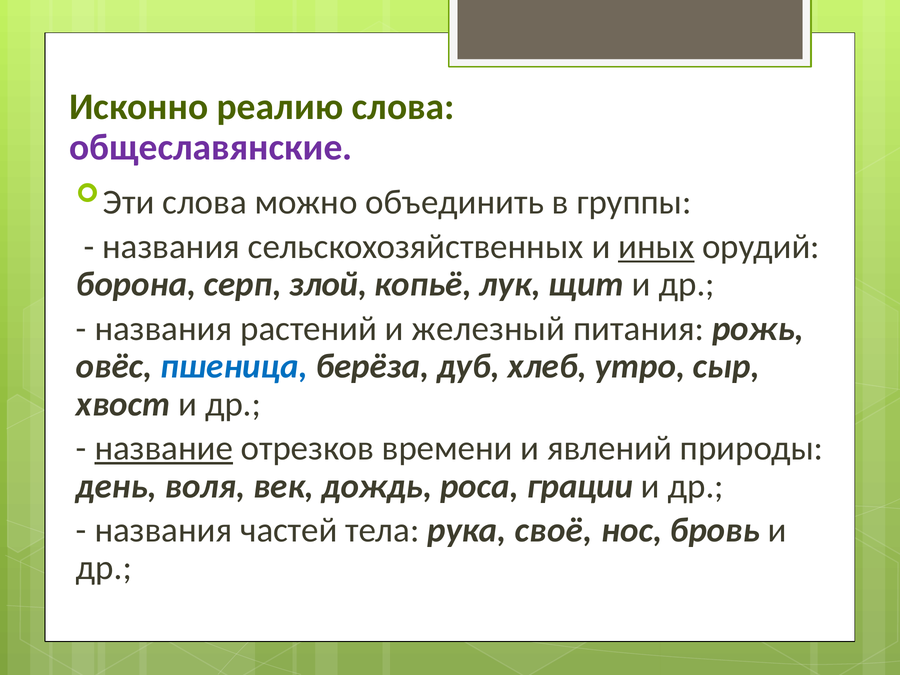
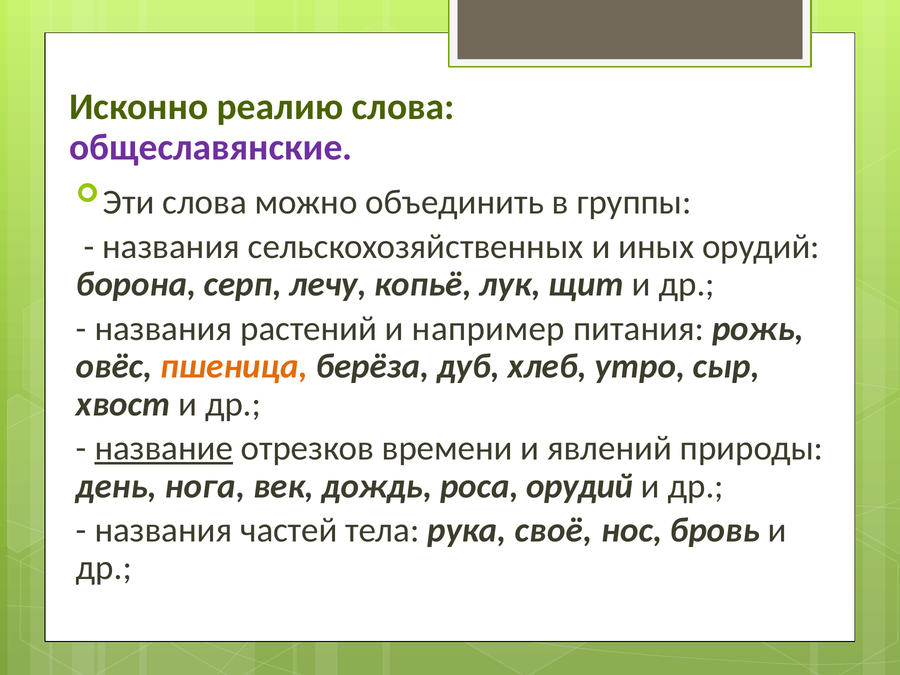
иных underline: present -> none
злой: злой -> лечу
железный: железный -> например
пшеница colour: blue -> orange
воля: воля -> нога
роса грации: грации -> орудий
